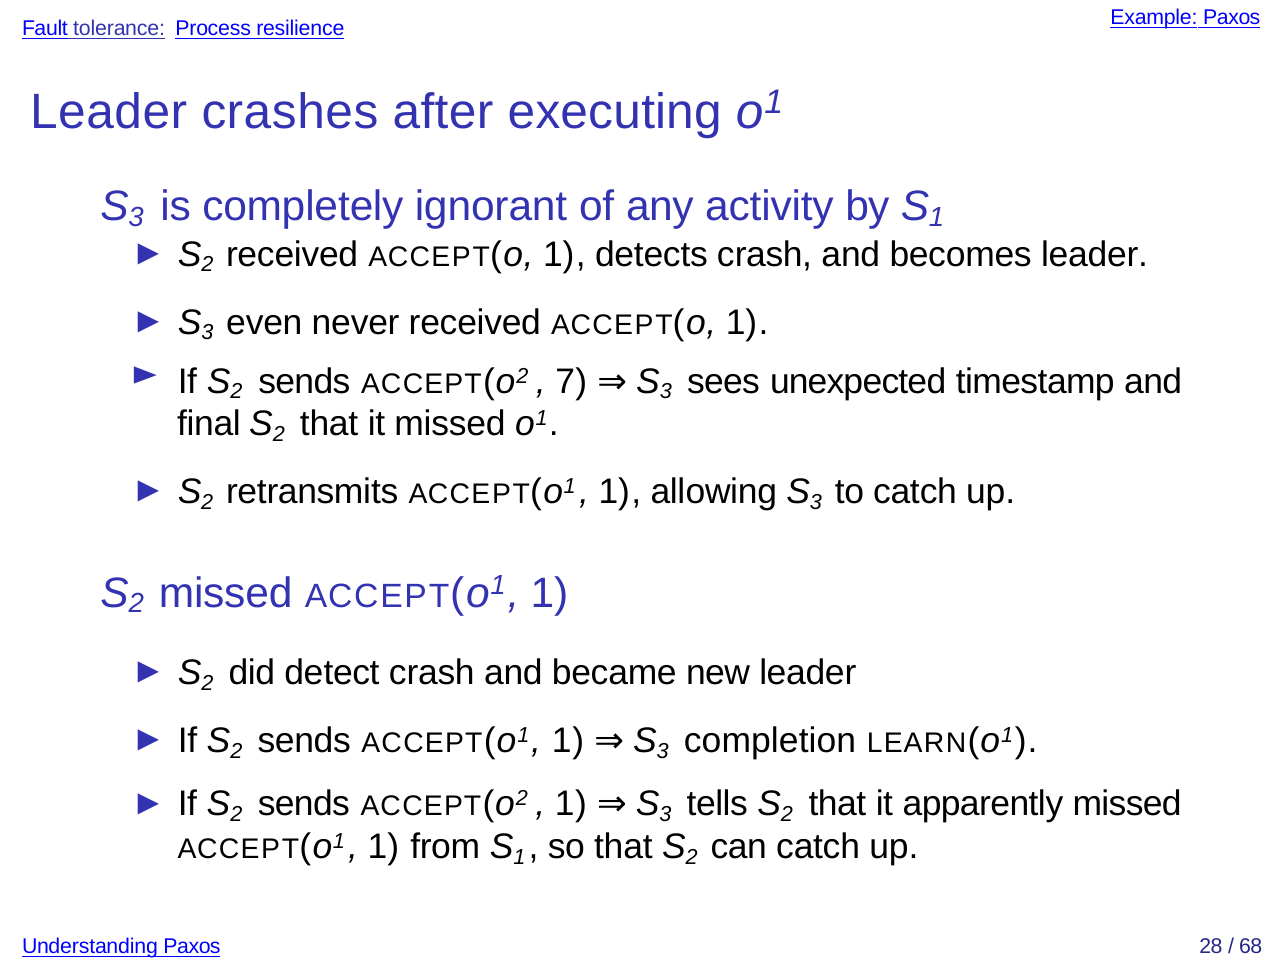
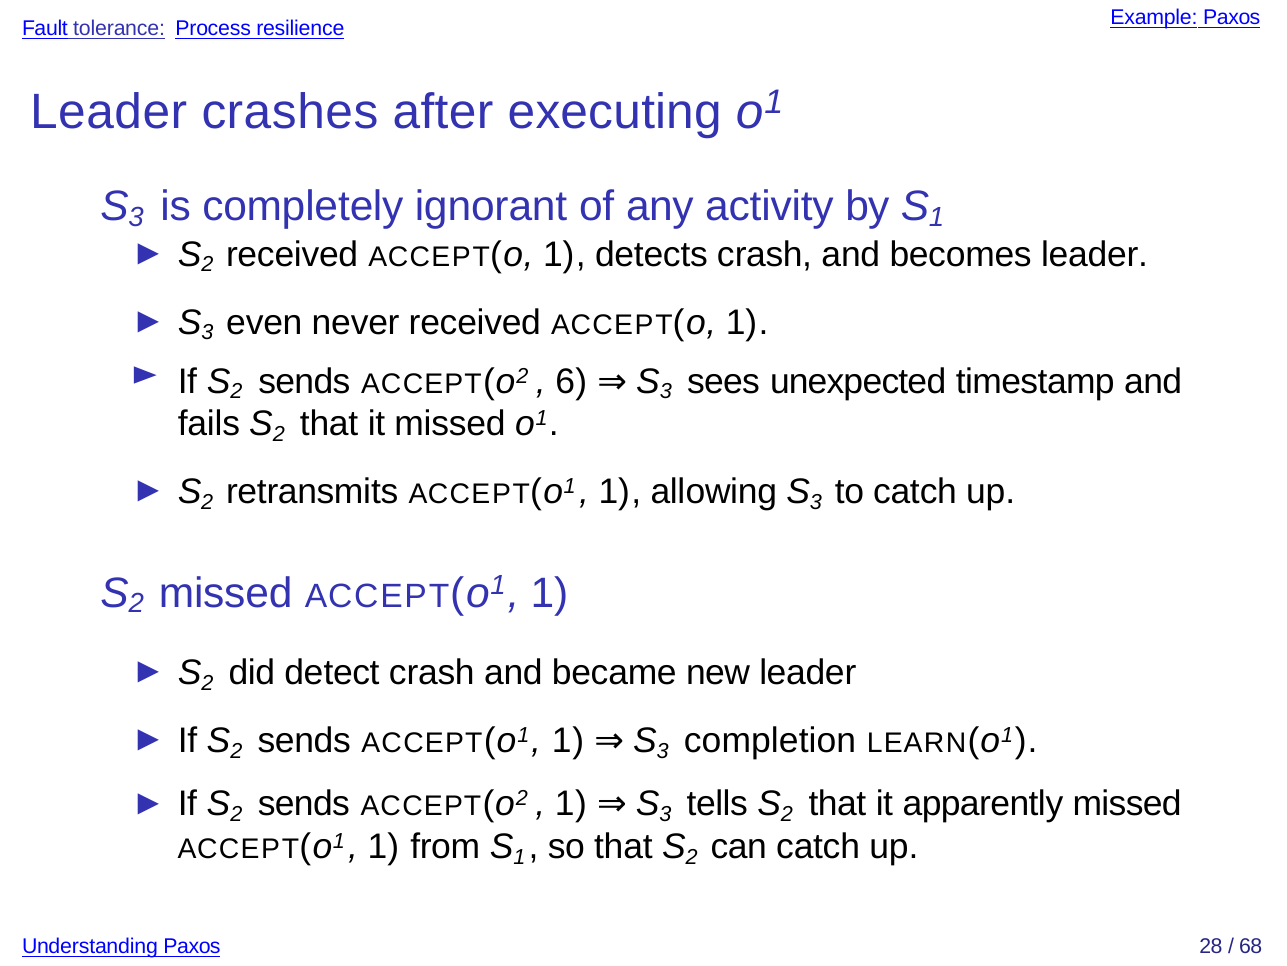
7: 7 -> 6
final: final -> fails
